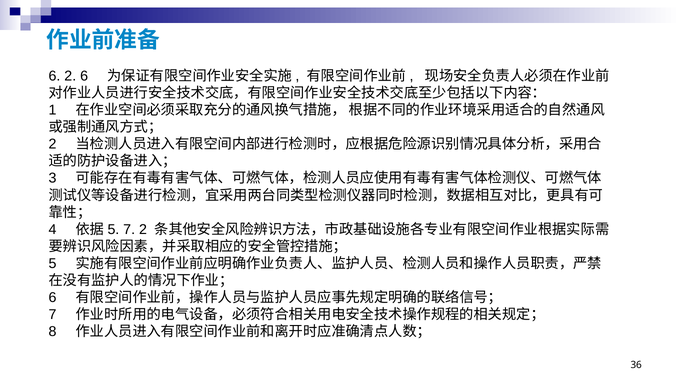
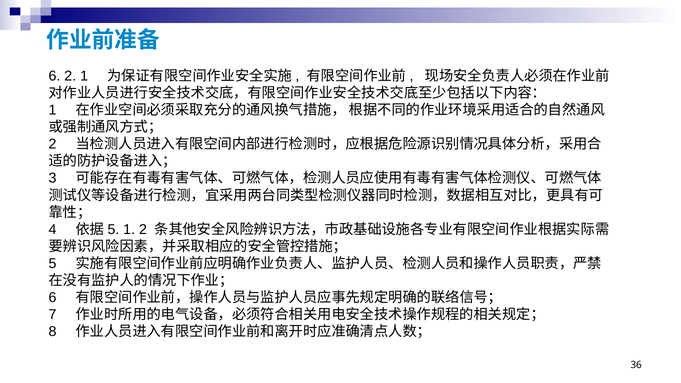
2 6: 6 -> 1
7 at (129, 229): 7 -> 1
